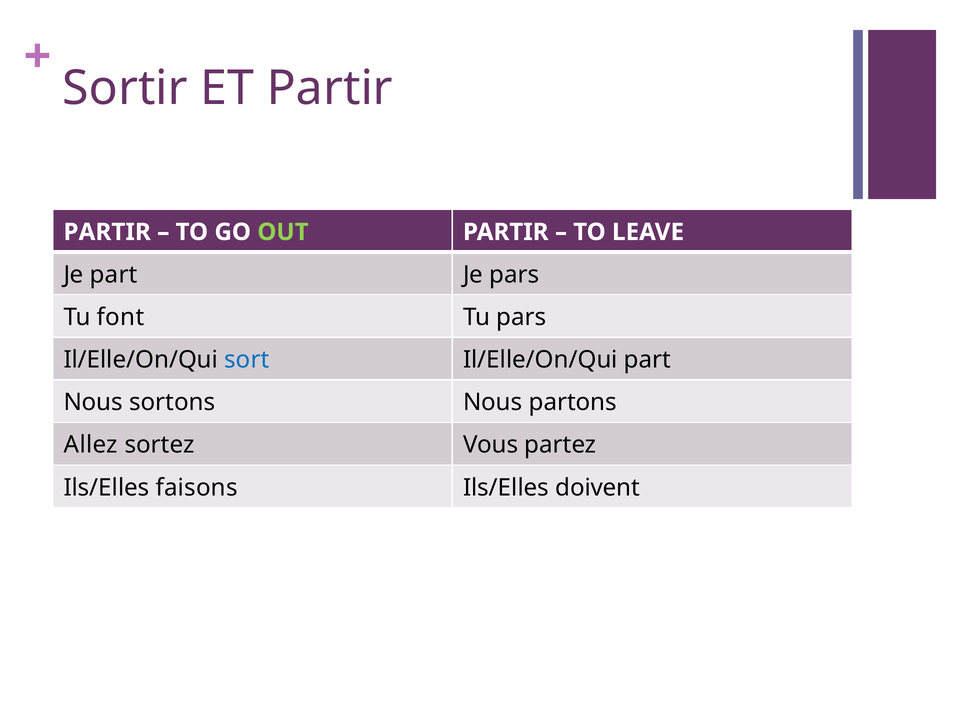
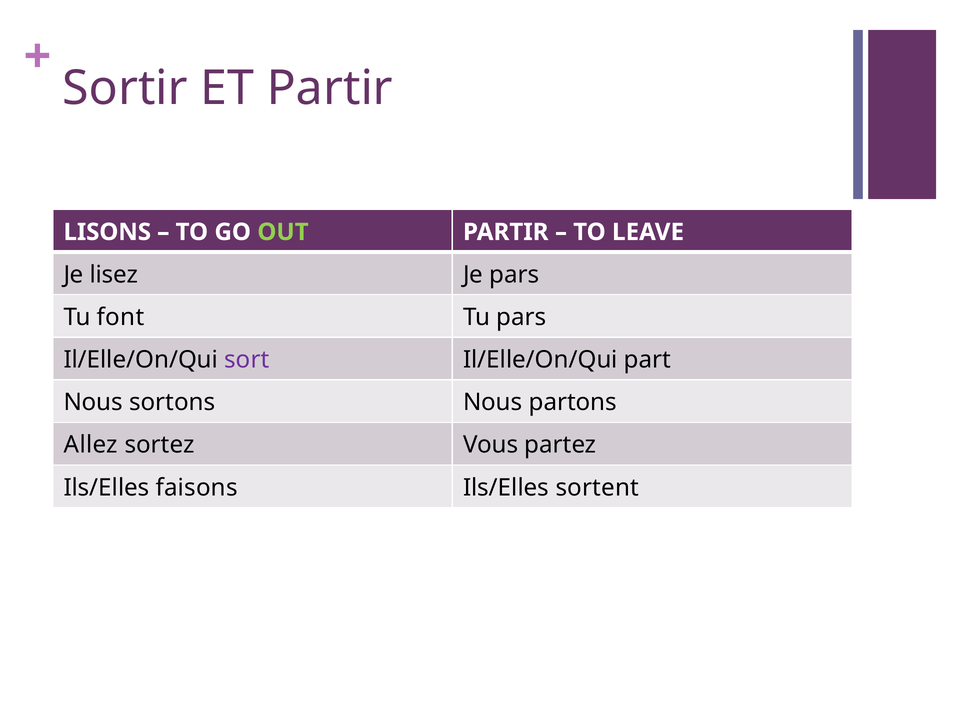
PARTIR at (107, 232): PARTIR -> LISONS
Je part: part -> lisez
sort colour: blue -> purple
doivent: doivent -> sortent
